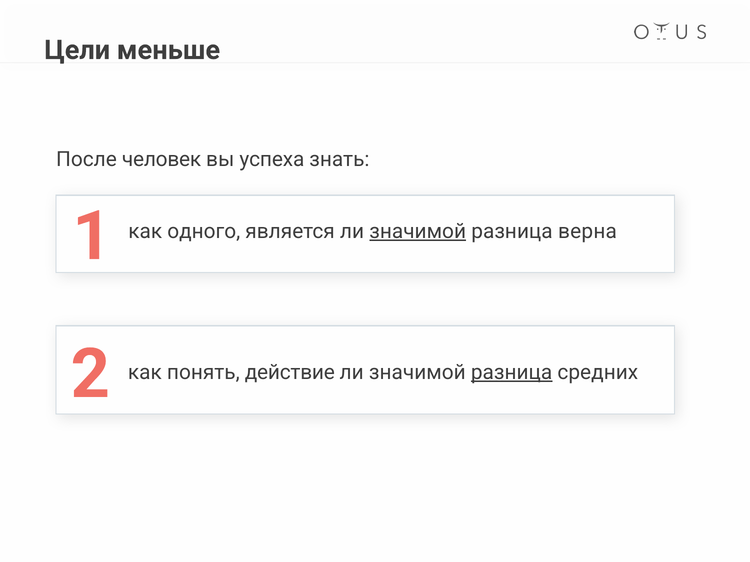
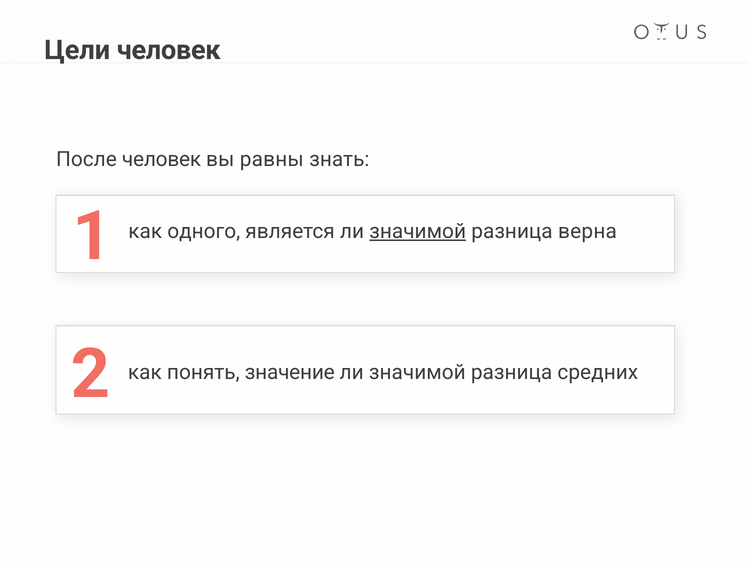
Цели меньше: меньше -> человек
успеха: успеха -> равны
действие: действие -> значение
разница at (512, 373) underline: present -> none
